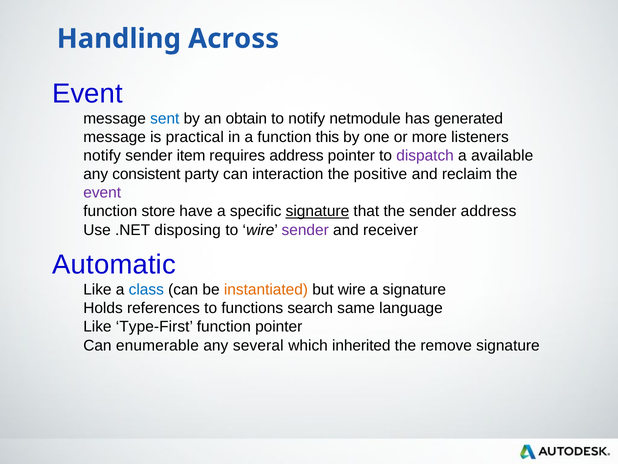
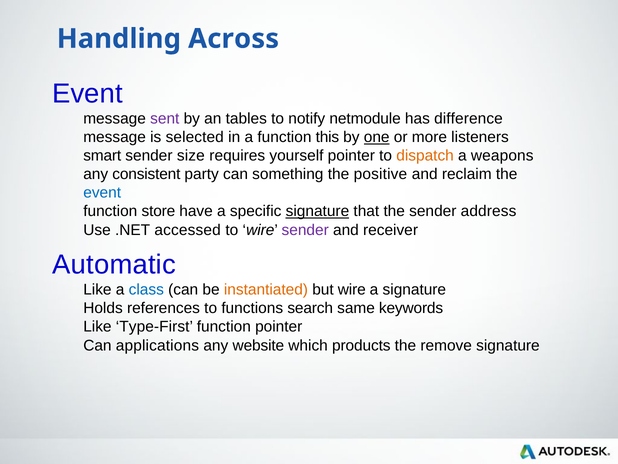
sent colour: blue -> purple
obtain: obtain -> tables
generated: generated -> difference
practical: practical -> selected
one underline: none -> present
notify at (102, 156): notify -> smart
item: item -> size
requires address: address -> yourself
dispatch colour: purple -> orange
available: available -> weapons
interaction: interaction -> something
event at (102, 193) colour: purple -> blue
disposing: disposing -> accessed
language: language -> keywords
enumerable: enumerable -> applications
several: several -> website
inherited: inherited -> products
